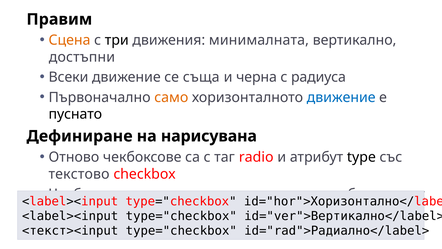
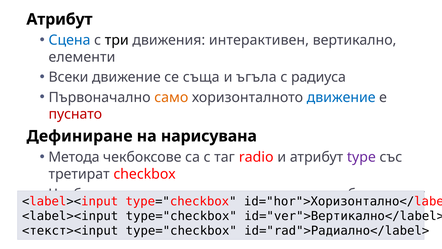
Правим at (59, 19): Правим -> Атрибут
Сцена colour: orange -> blue
минималната: минималната -> интерактивен
достъпни: достъпни -> елементи
черна: черна -> ъгъла
пуснато colour: black -> red
Отново: Отново -> Метода
type colour: black -> purple
текстово: текстово -> третират
